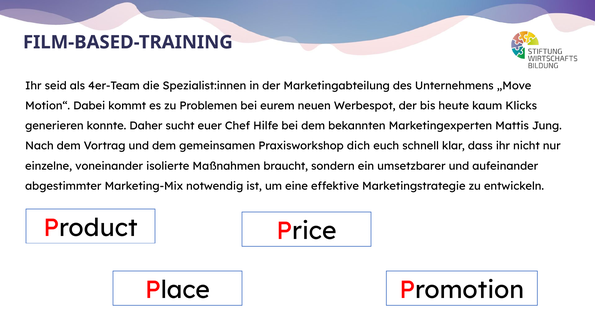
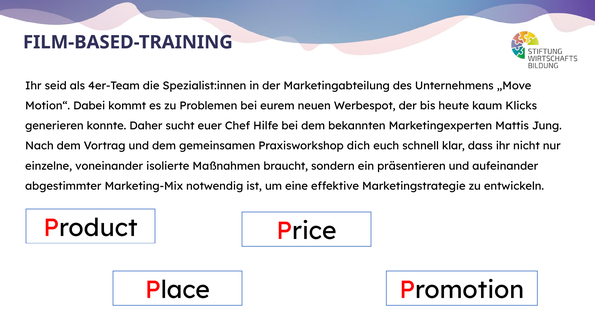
umsetzbarer: umsetzbarer -> präsentieren
